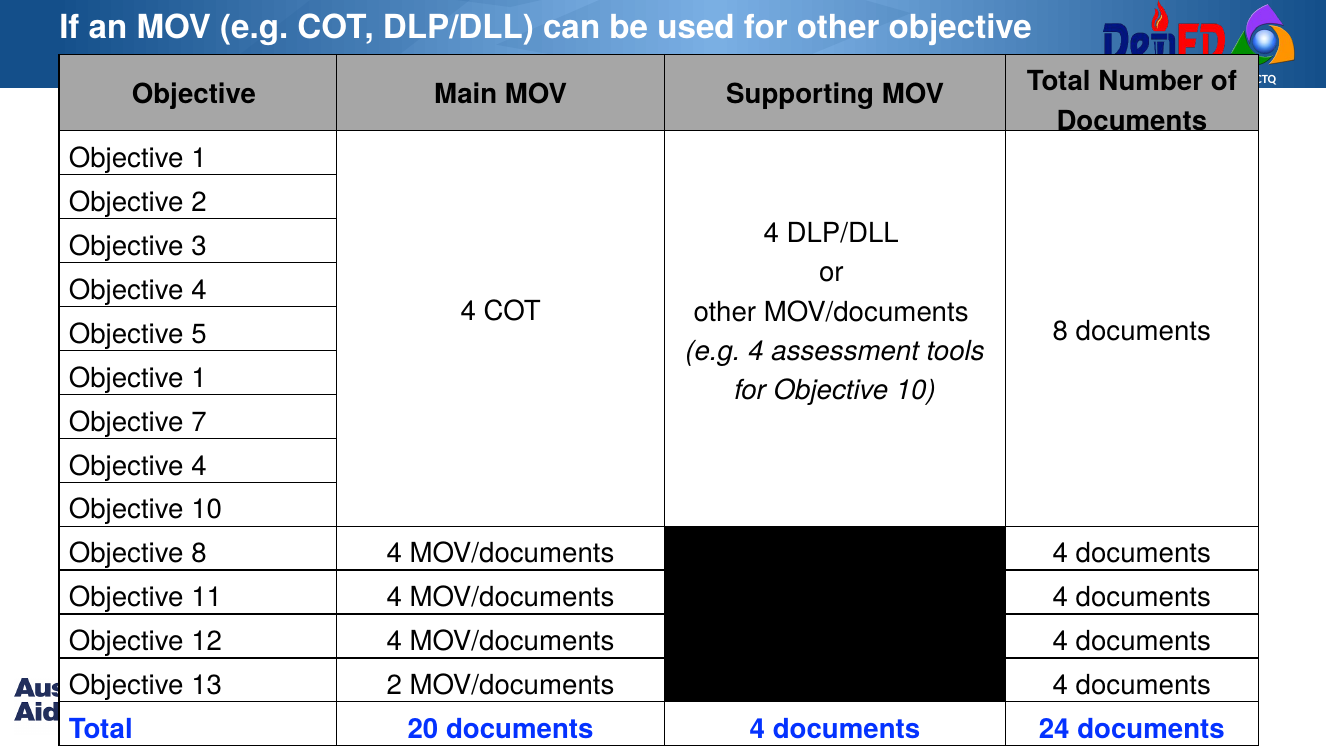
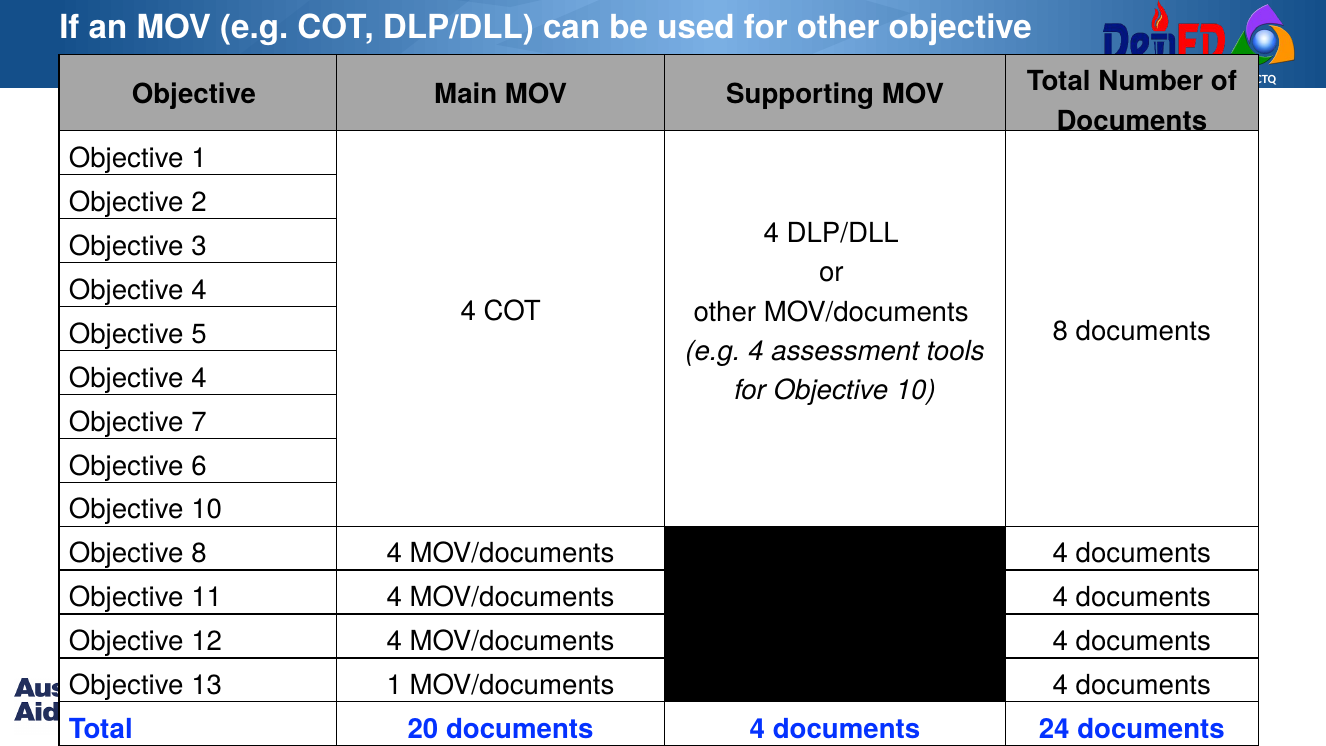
1 at (199, 378): 1 -> 4
4 at (199, 466): 4 -> 6
13 2: 2 -> 1
